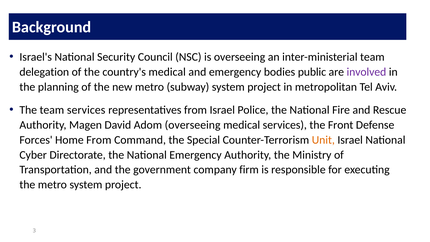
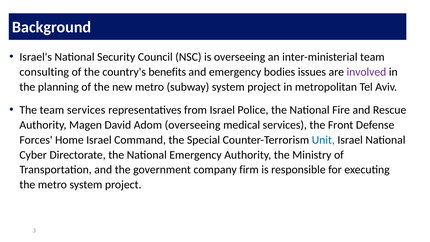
delegation: delegation -> consulting
country's medical: medical -> benefits
public: public -> issues
Home From: From -> Israel
Unit colour: orange -> blue
